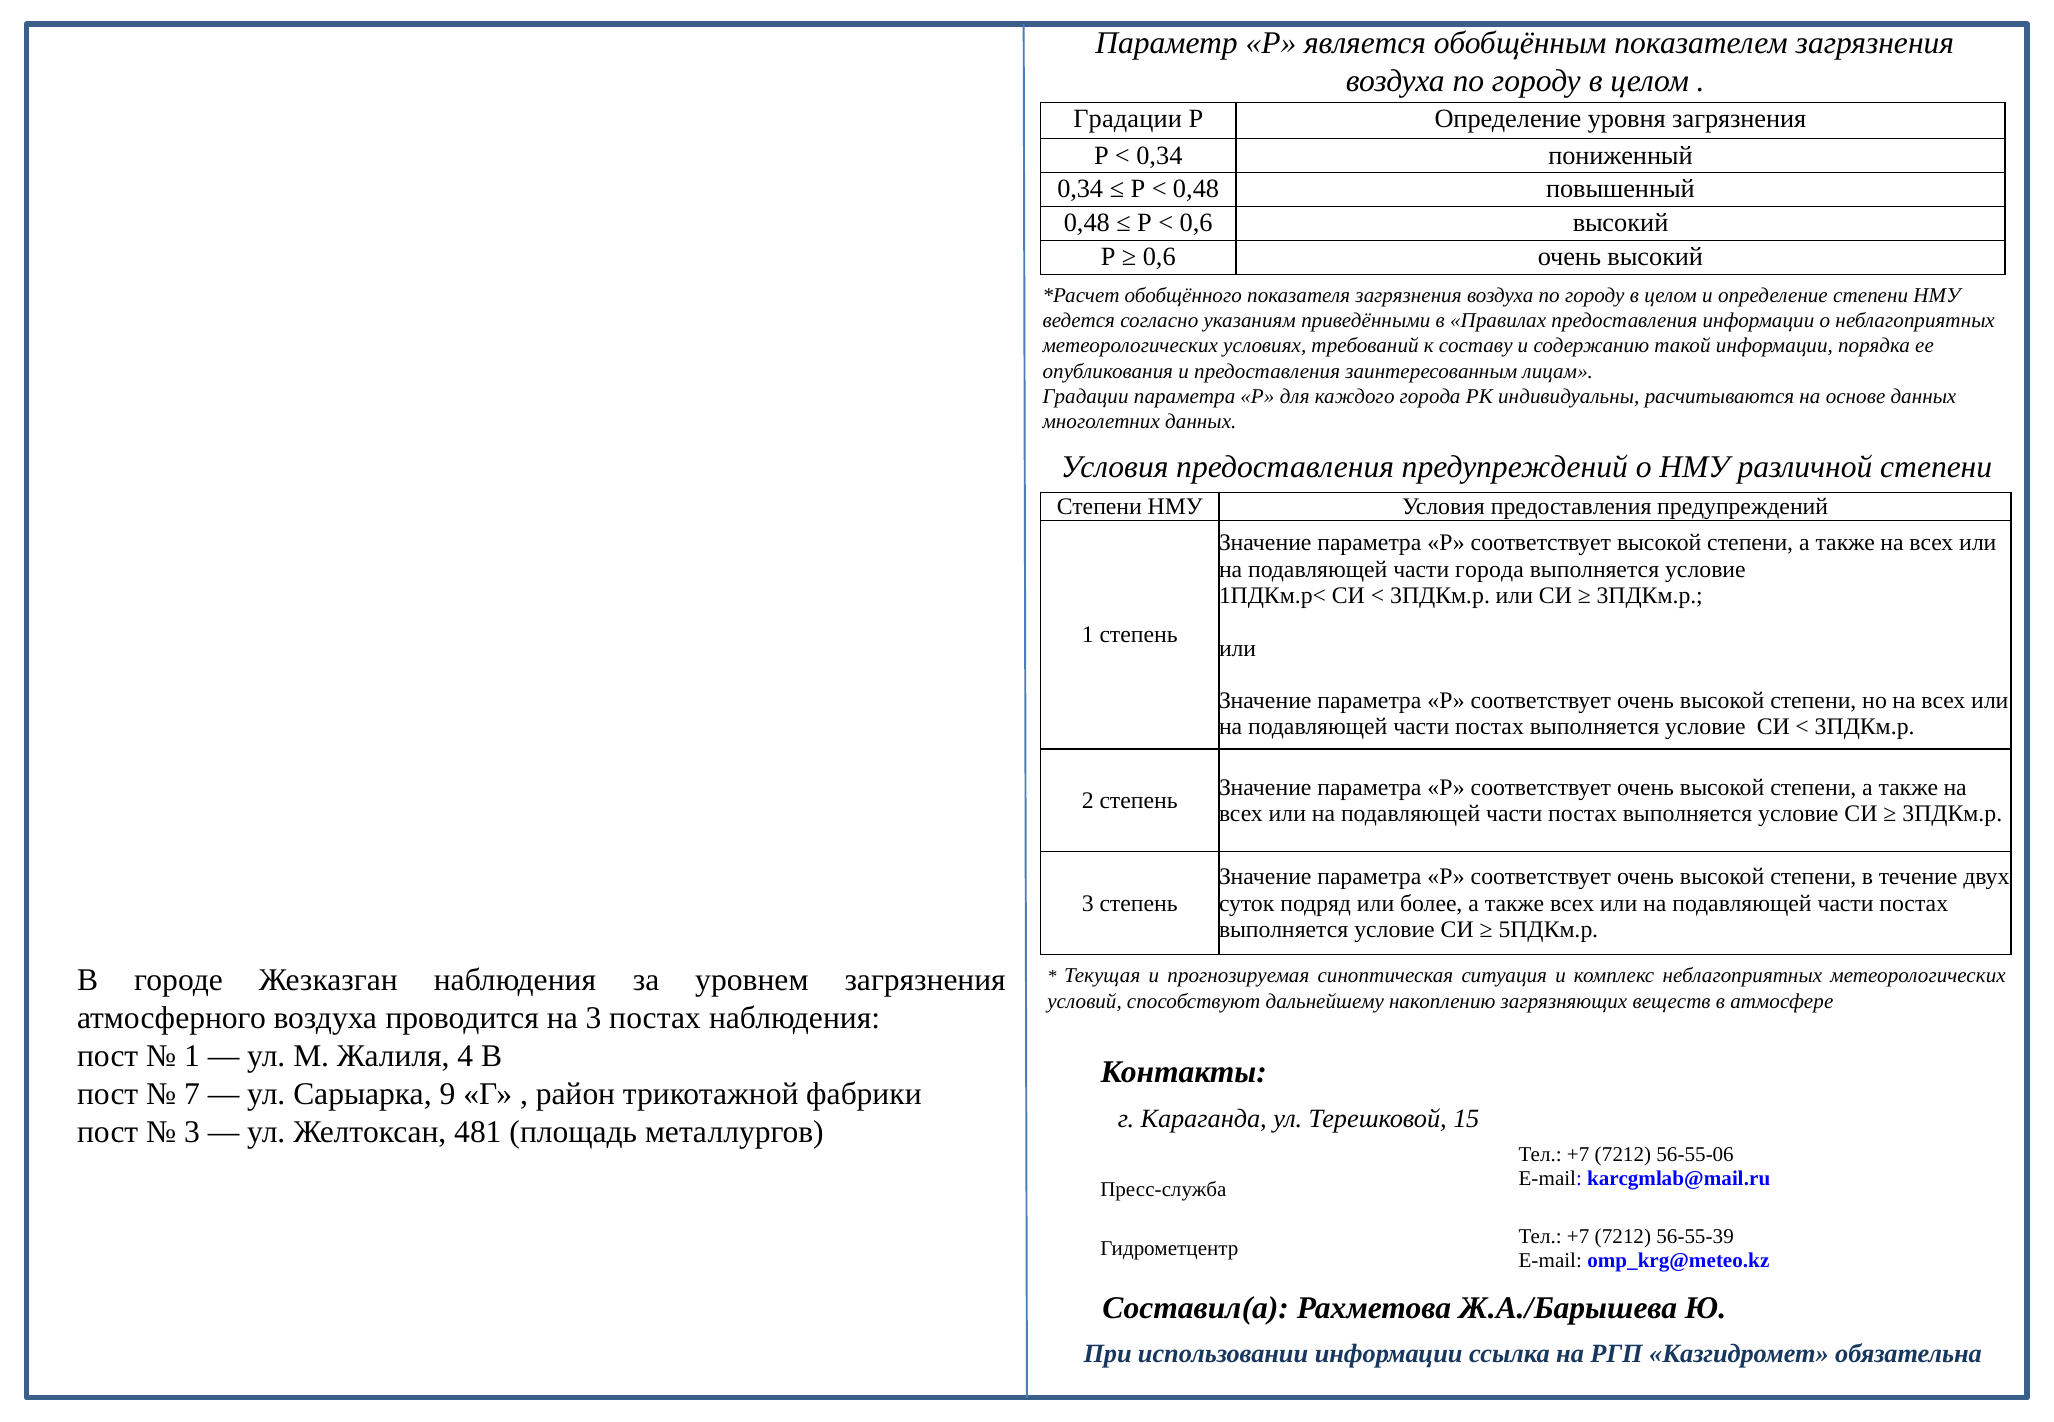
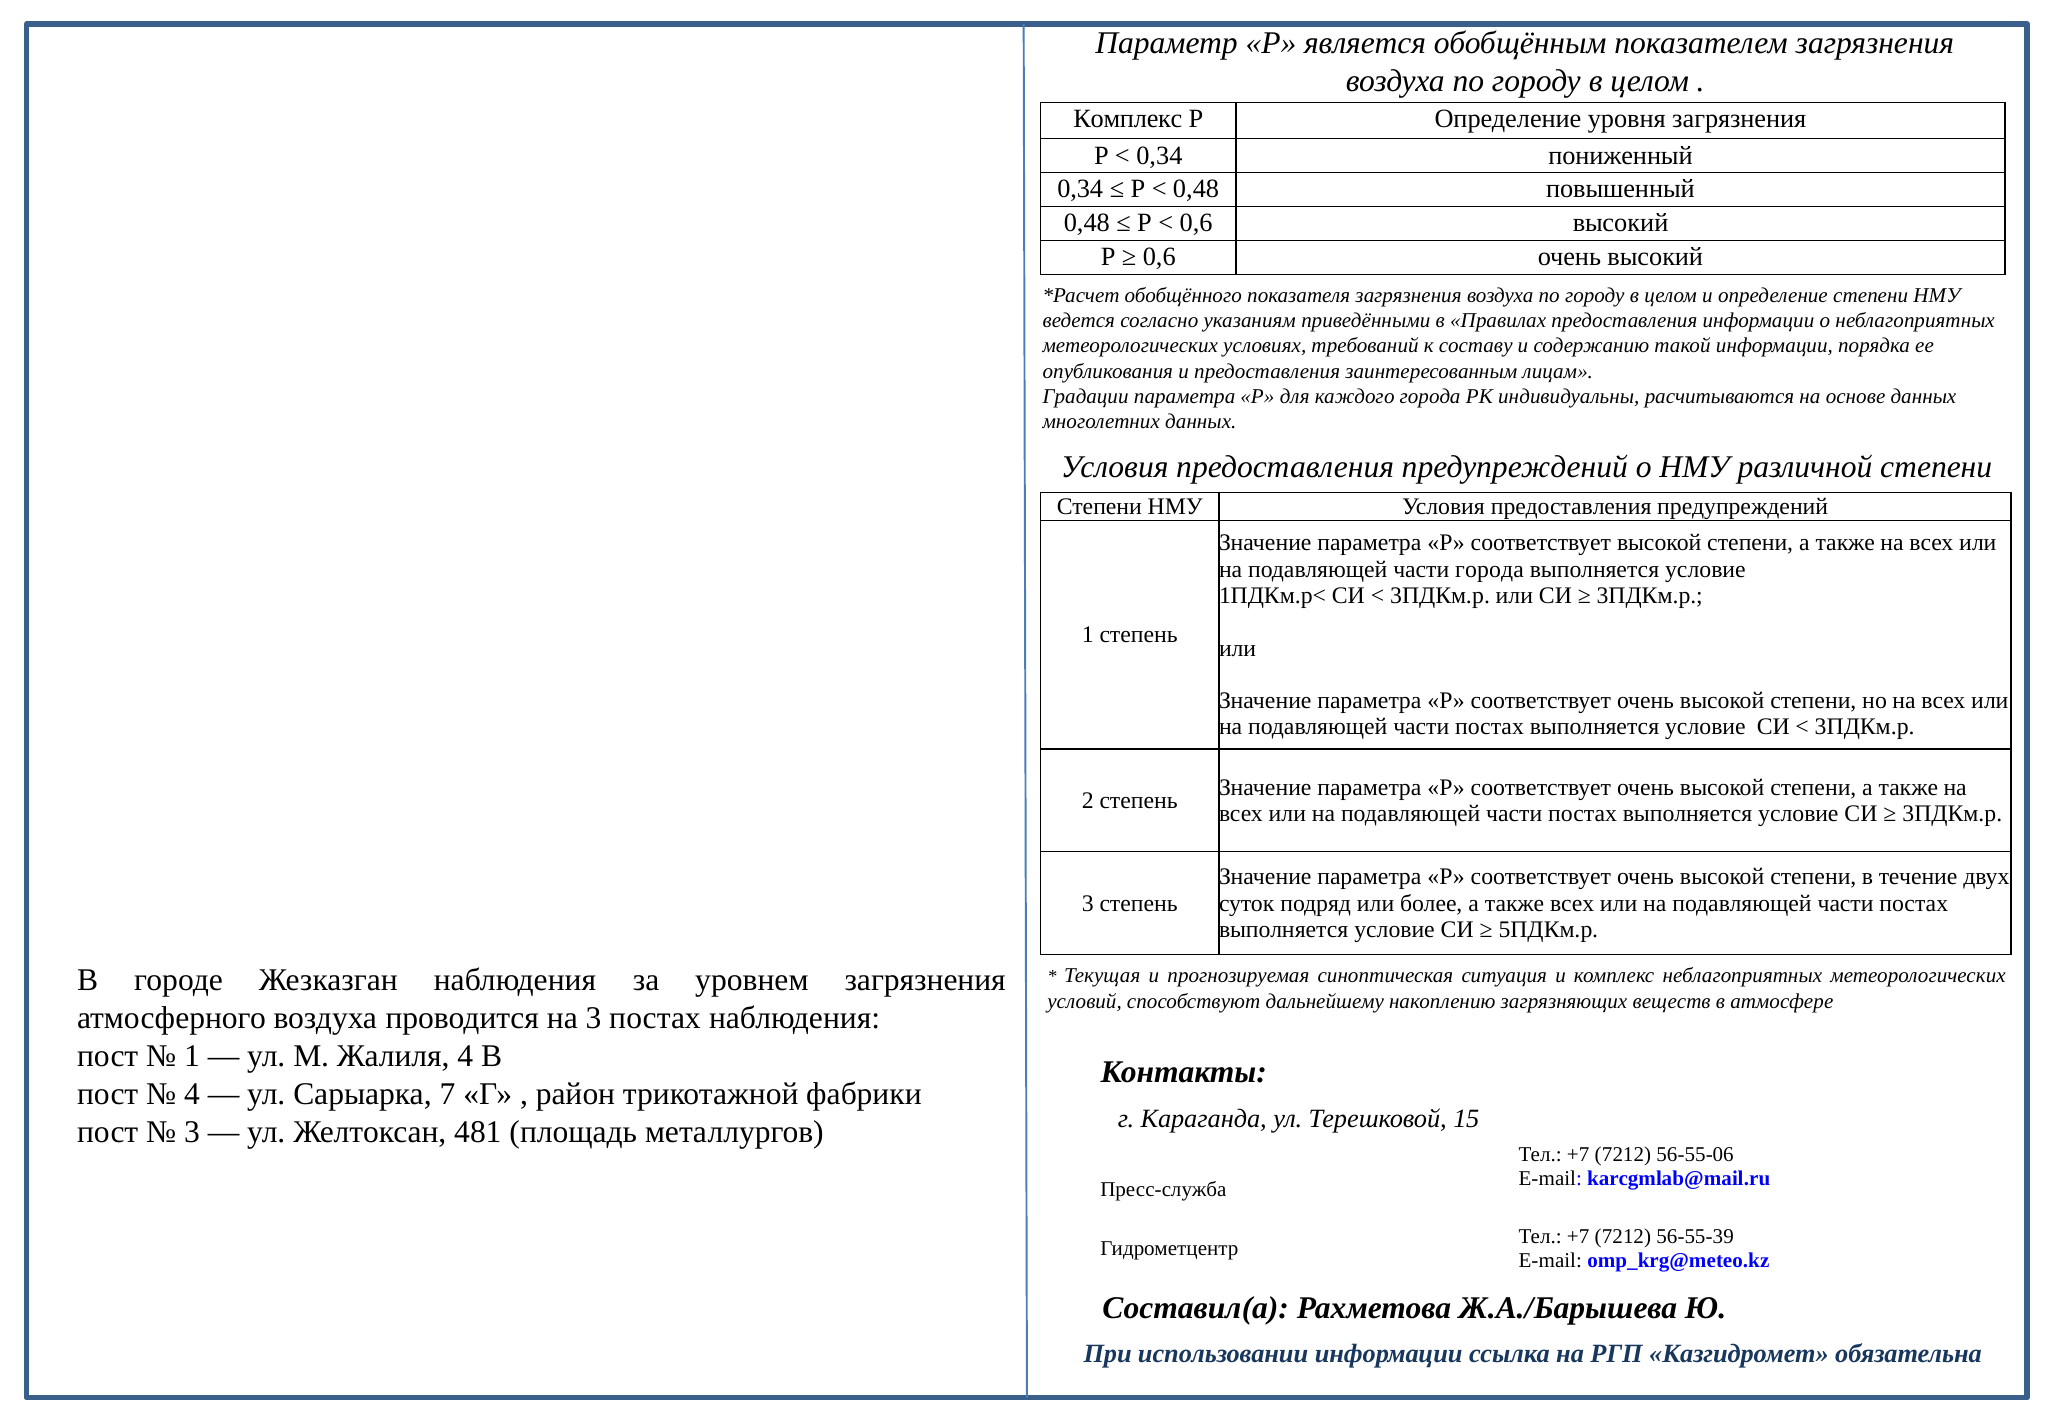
Градации at (1128, 119): Градации -> Комплекс
7 at (192, 1094): 7 -> 4
9: 9 -> 7
